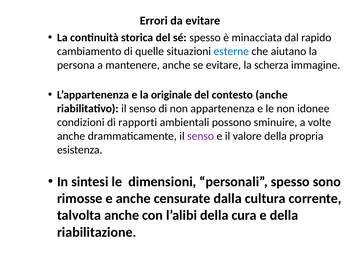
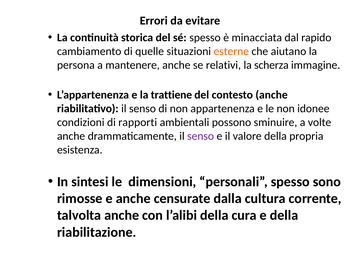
esterne colour: blue -> orange
se evitare: evitare -> relativi
originale: originale -> trattiene
